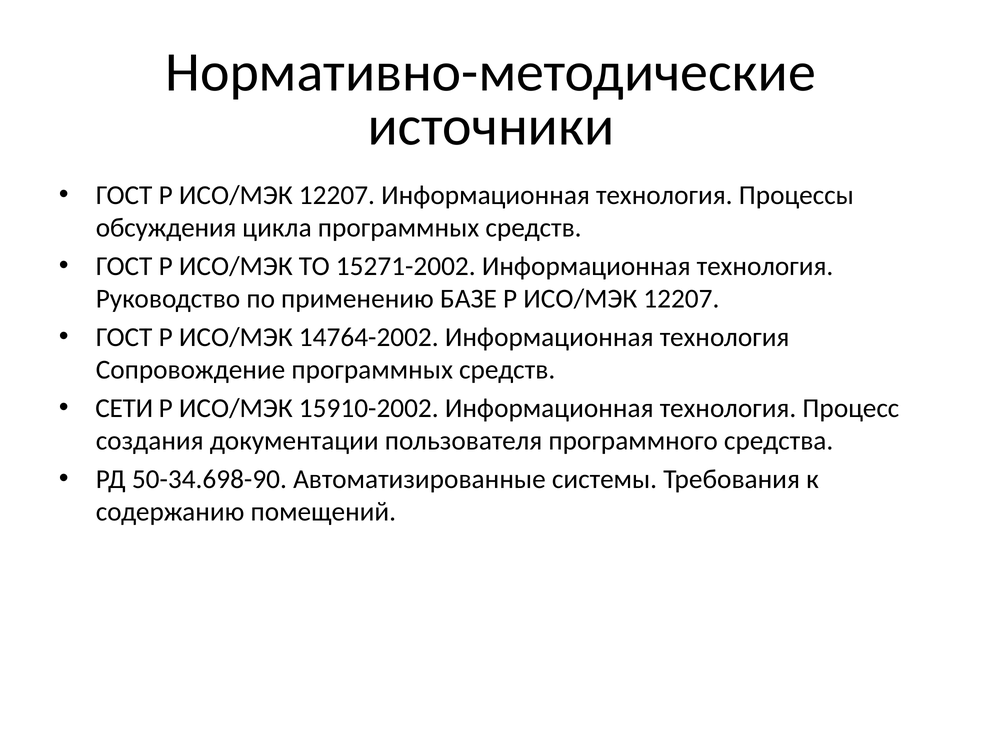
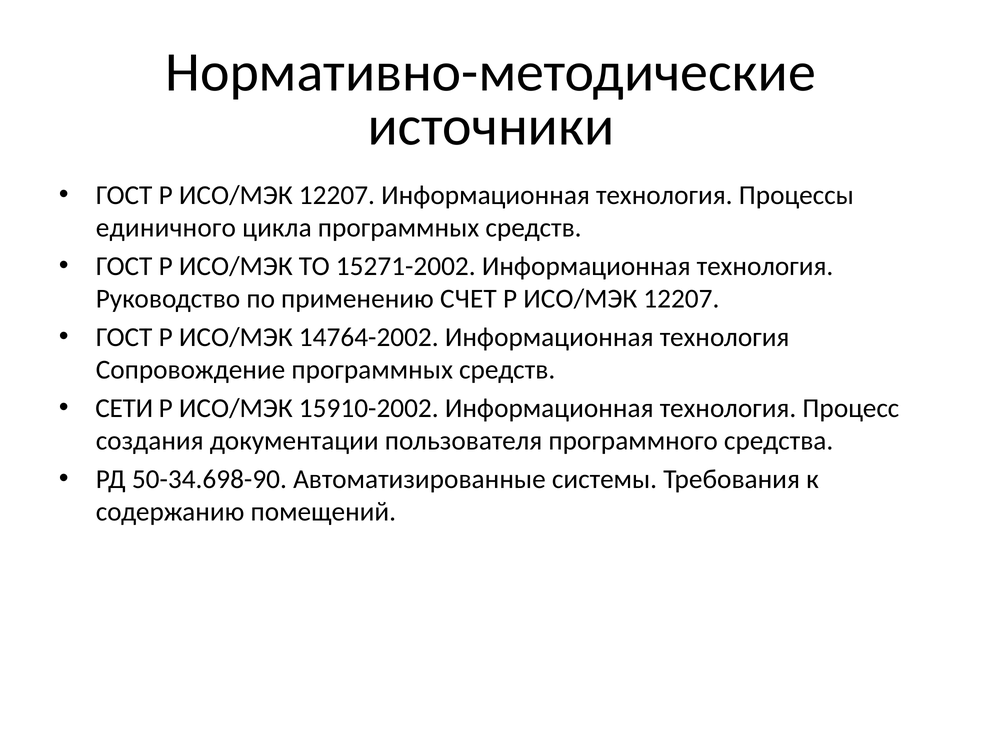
обсуждения: обсуждения -> единичного
БАЗЕ: БАЗЕ -> СЧЕТ
